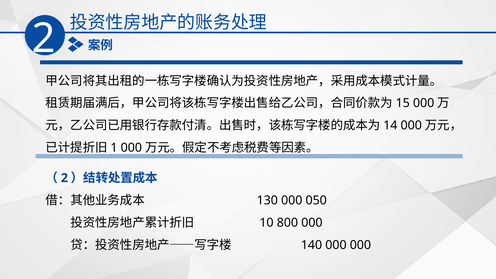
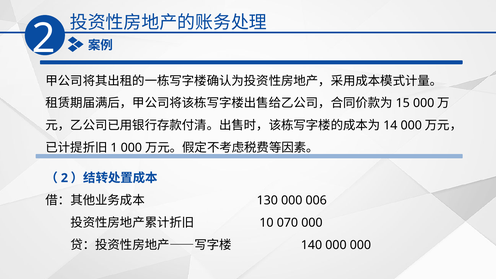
050: 050 -> 006
800: 800 -> 070
